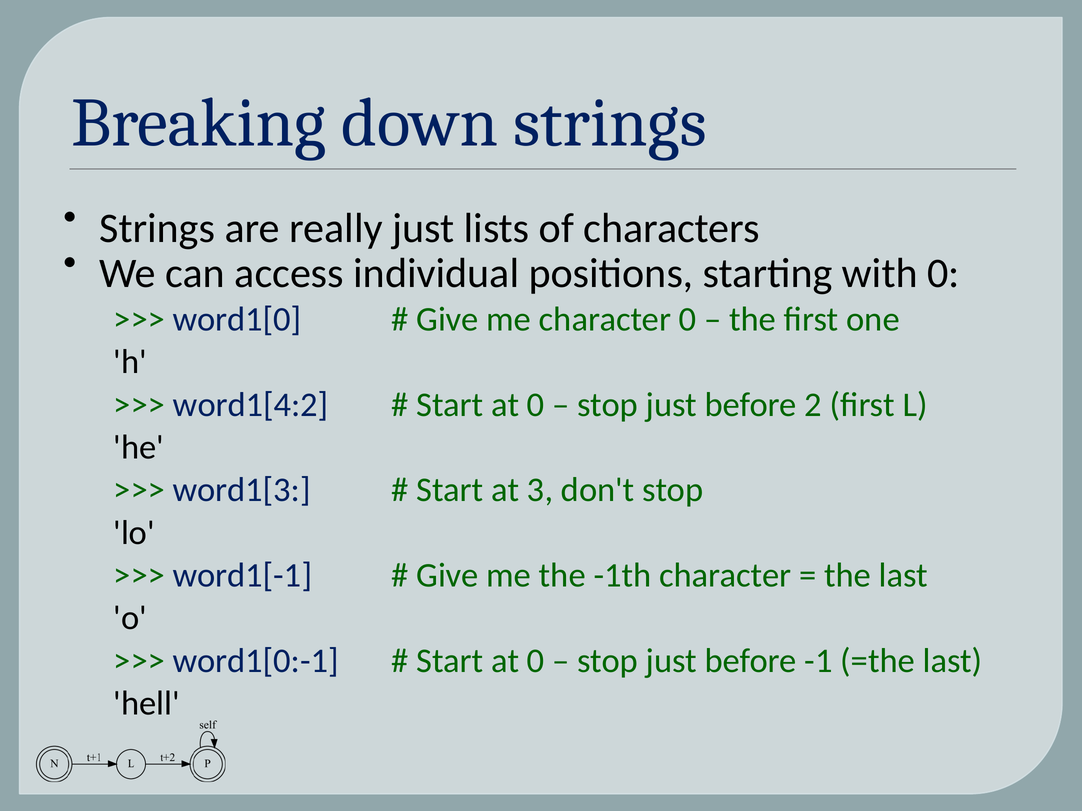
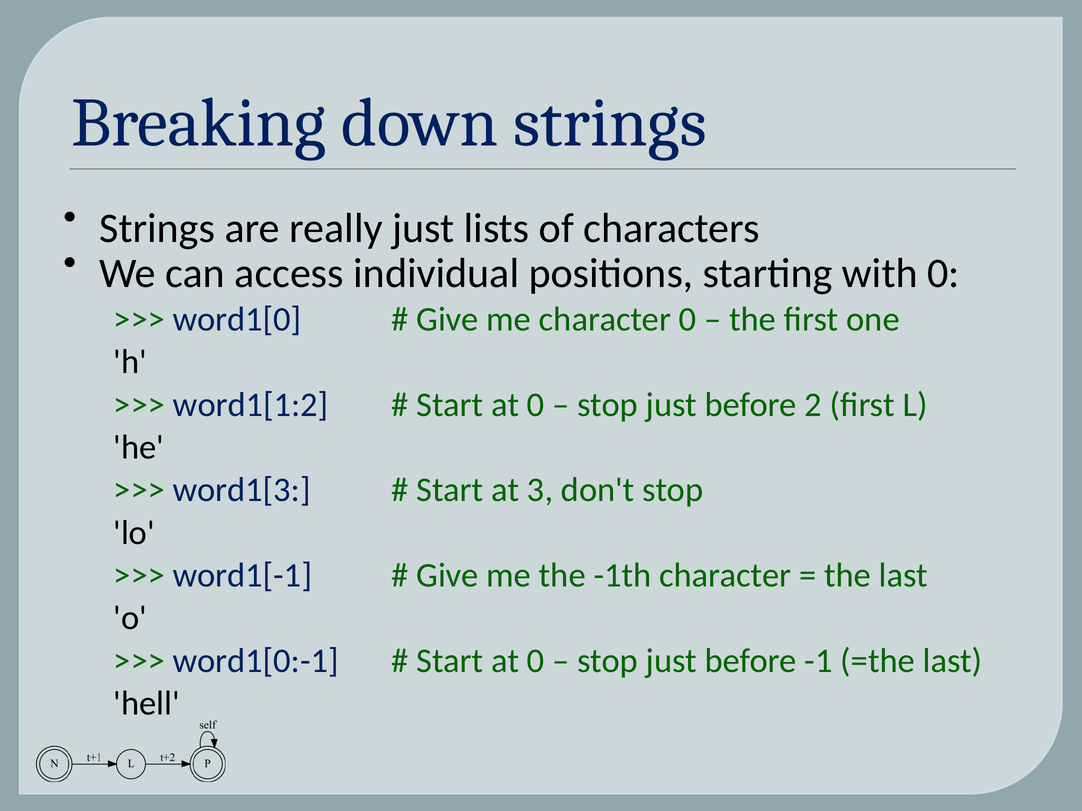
word1[4:2: word1[4:2 -> word1[1:2
